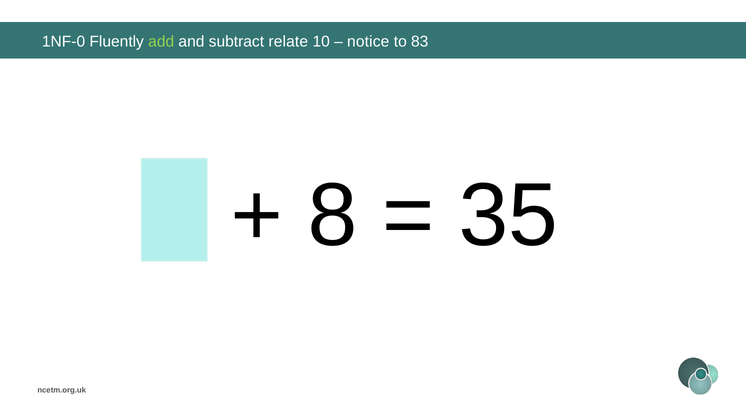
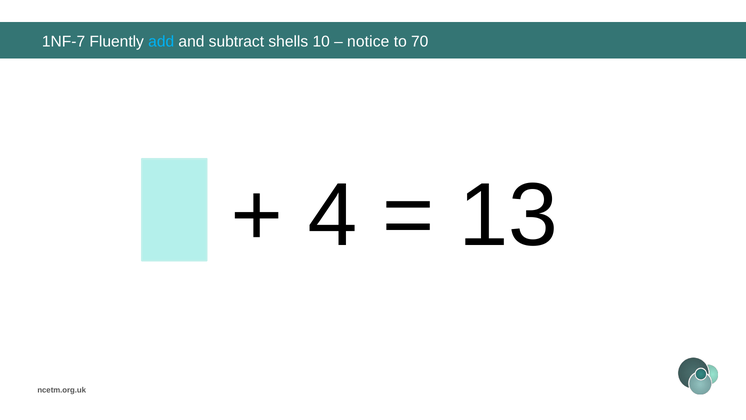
1NF-0: 1NF-0 -> 1NF-7
add colour: light green -> light blue
relate: relate -> shells
83: 83 -> 70
8 at (332, 215): 8 -> 4
35: 35 -> 13
